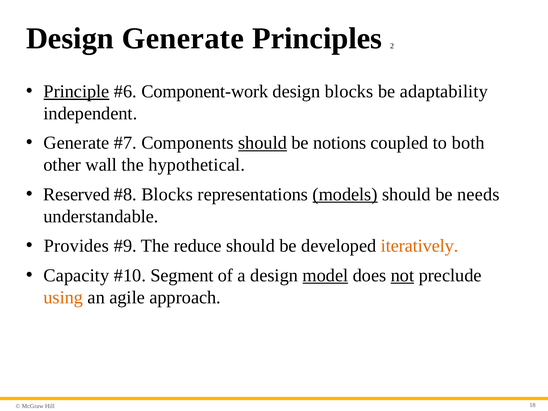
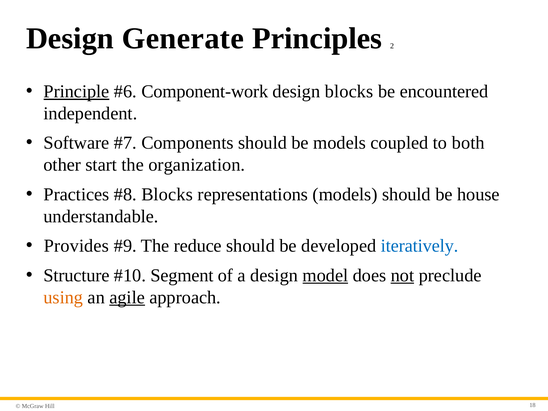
adaptability: adaptability -> encountered
Generate at (76, 143): Generate -> Software
should at (263, 143) underline: present -> none
be notions: notions -> models
wall: wall -> start
hypothetical: hypothetical -> organization
Reserved: Reserved -> Practices
models at (345, 194) underline: present -> none
needs: needs -> house
iteratively colour: orange -> blue
Capacity: Capacity -> Structure
agile underline: none -> present
